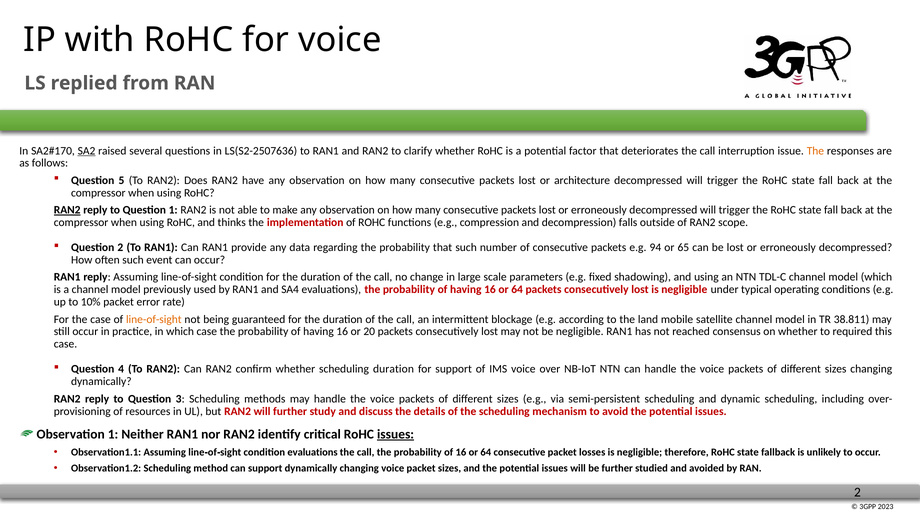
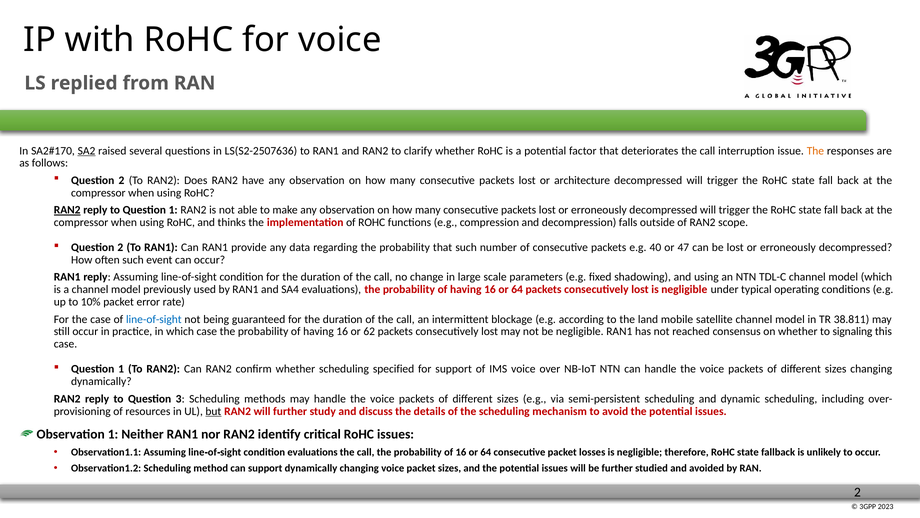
5 at (121, 180): 5 -> 2
94: 94 -> 40
65: 65 -> 47
line-of-sight at (154, 319) colour: orange -> blue
20: 20 -> 62
required: required -> signaling
4 at (121, 369): 4 -> 1
scheduling duration: duration -> specified
but underline: none -> present
issues at (396, 434) underline: present -> none
